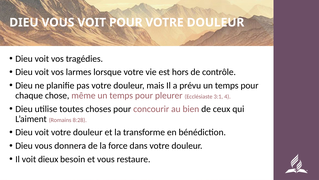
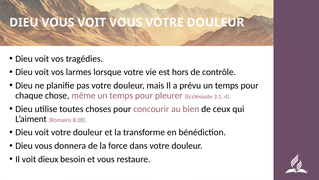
VOIT POUR: POUR -> VOUS
